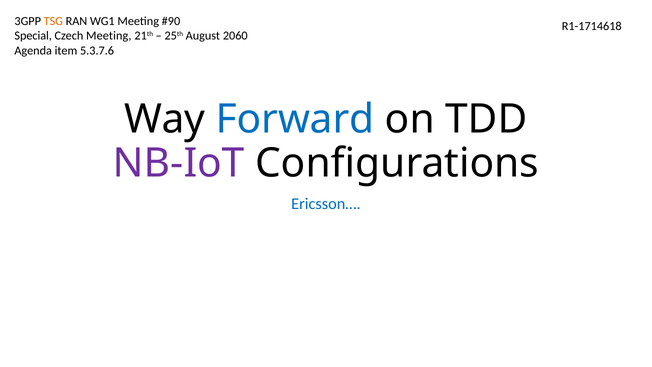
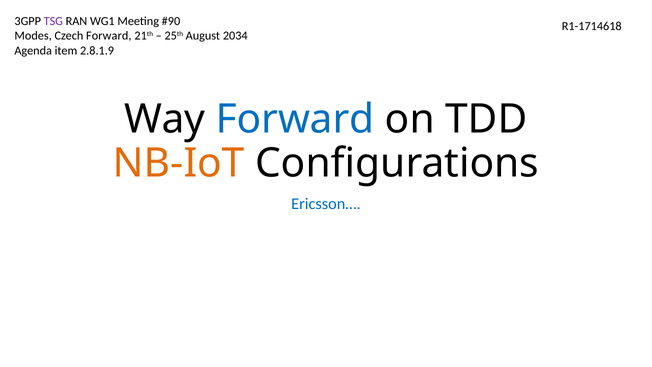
TSG colour: orange -> purple
Special: Special -> Modes
Czech Meeting: Meeting -> Forward
2060: 2060 -> 2034
5.3.7.6: 5.3.7.6 -> 2.8.1.9
NB-IoT colour: purple -> orange
